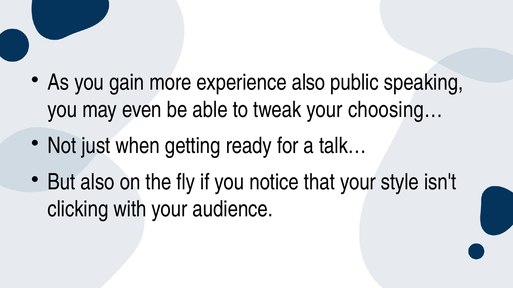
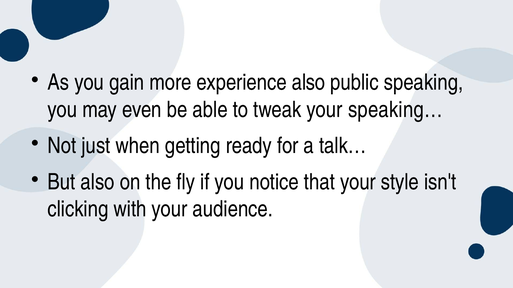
choosing…: choosing… -> speaking…
